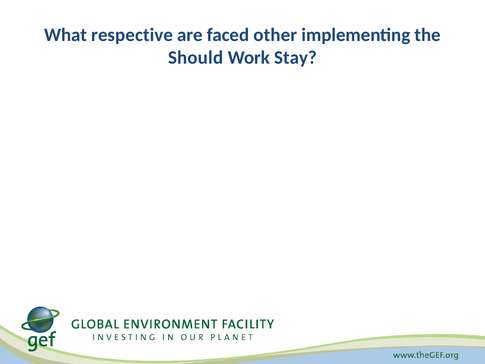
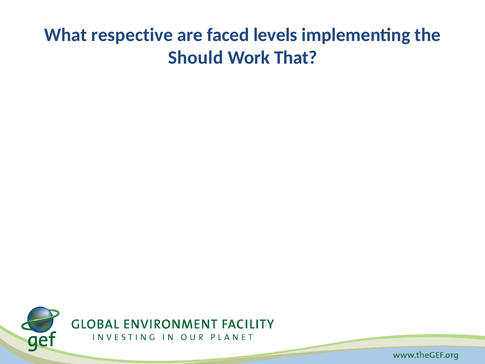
other: other -> levels
Stay: Stay -> That
